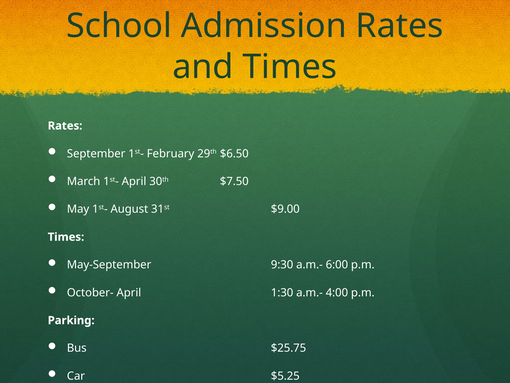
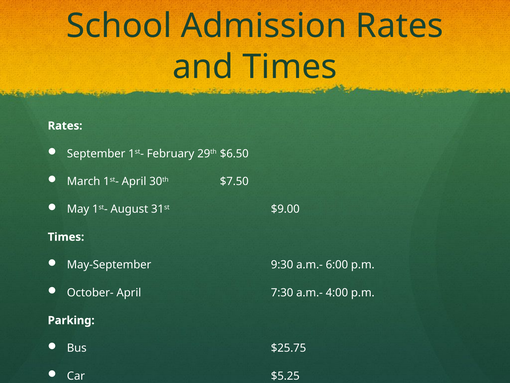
1:30: 1:30 -> 7:30
